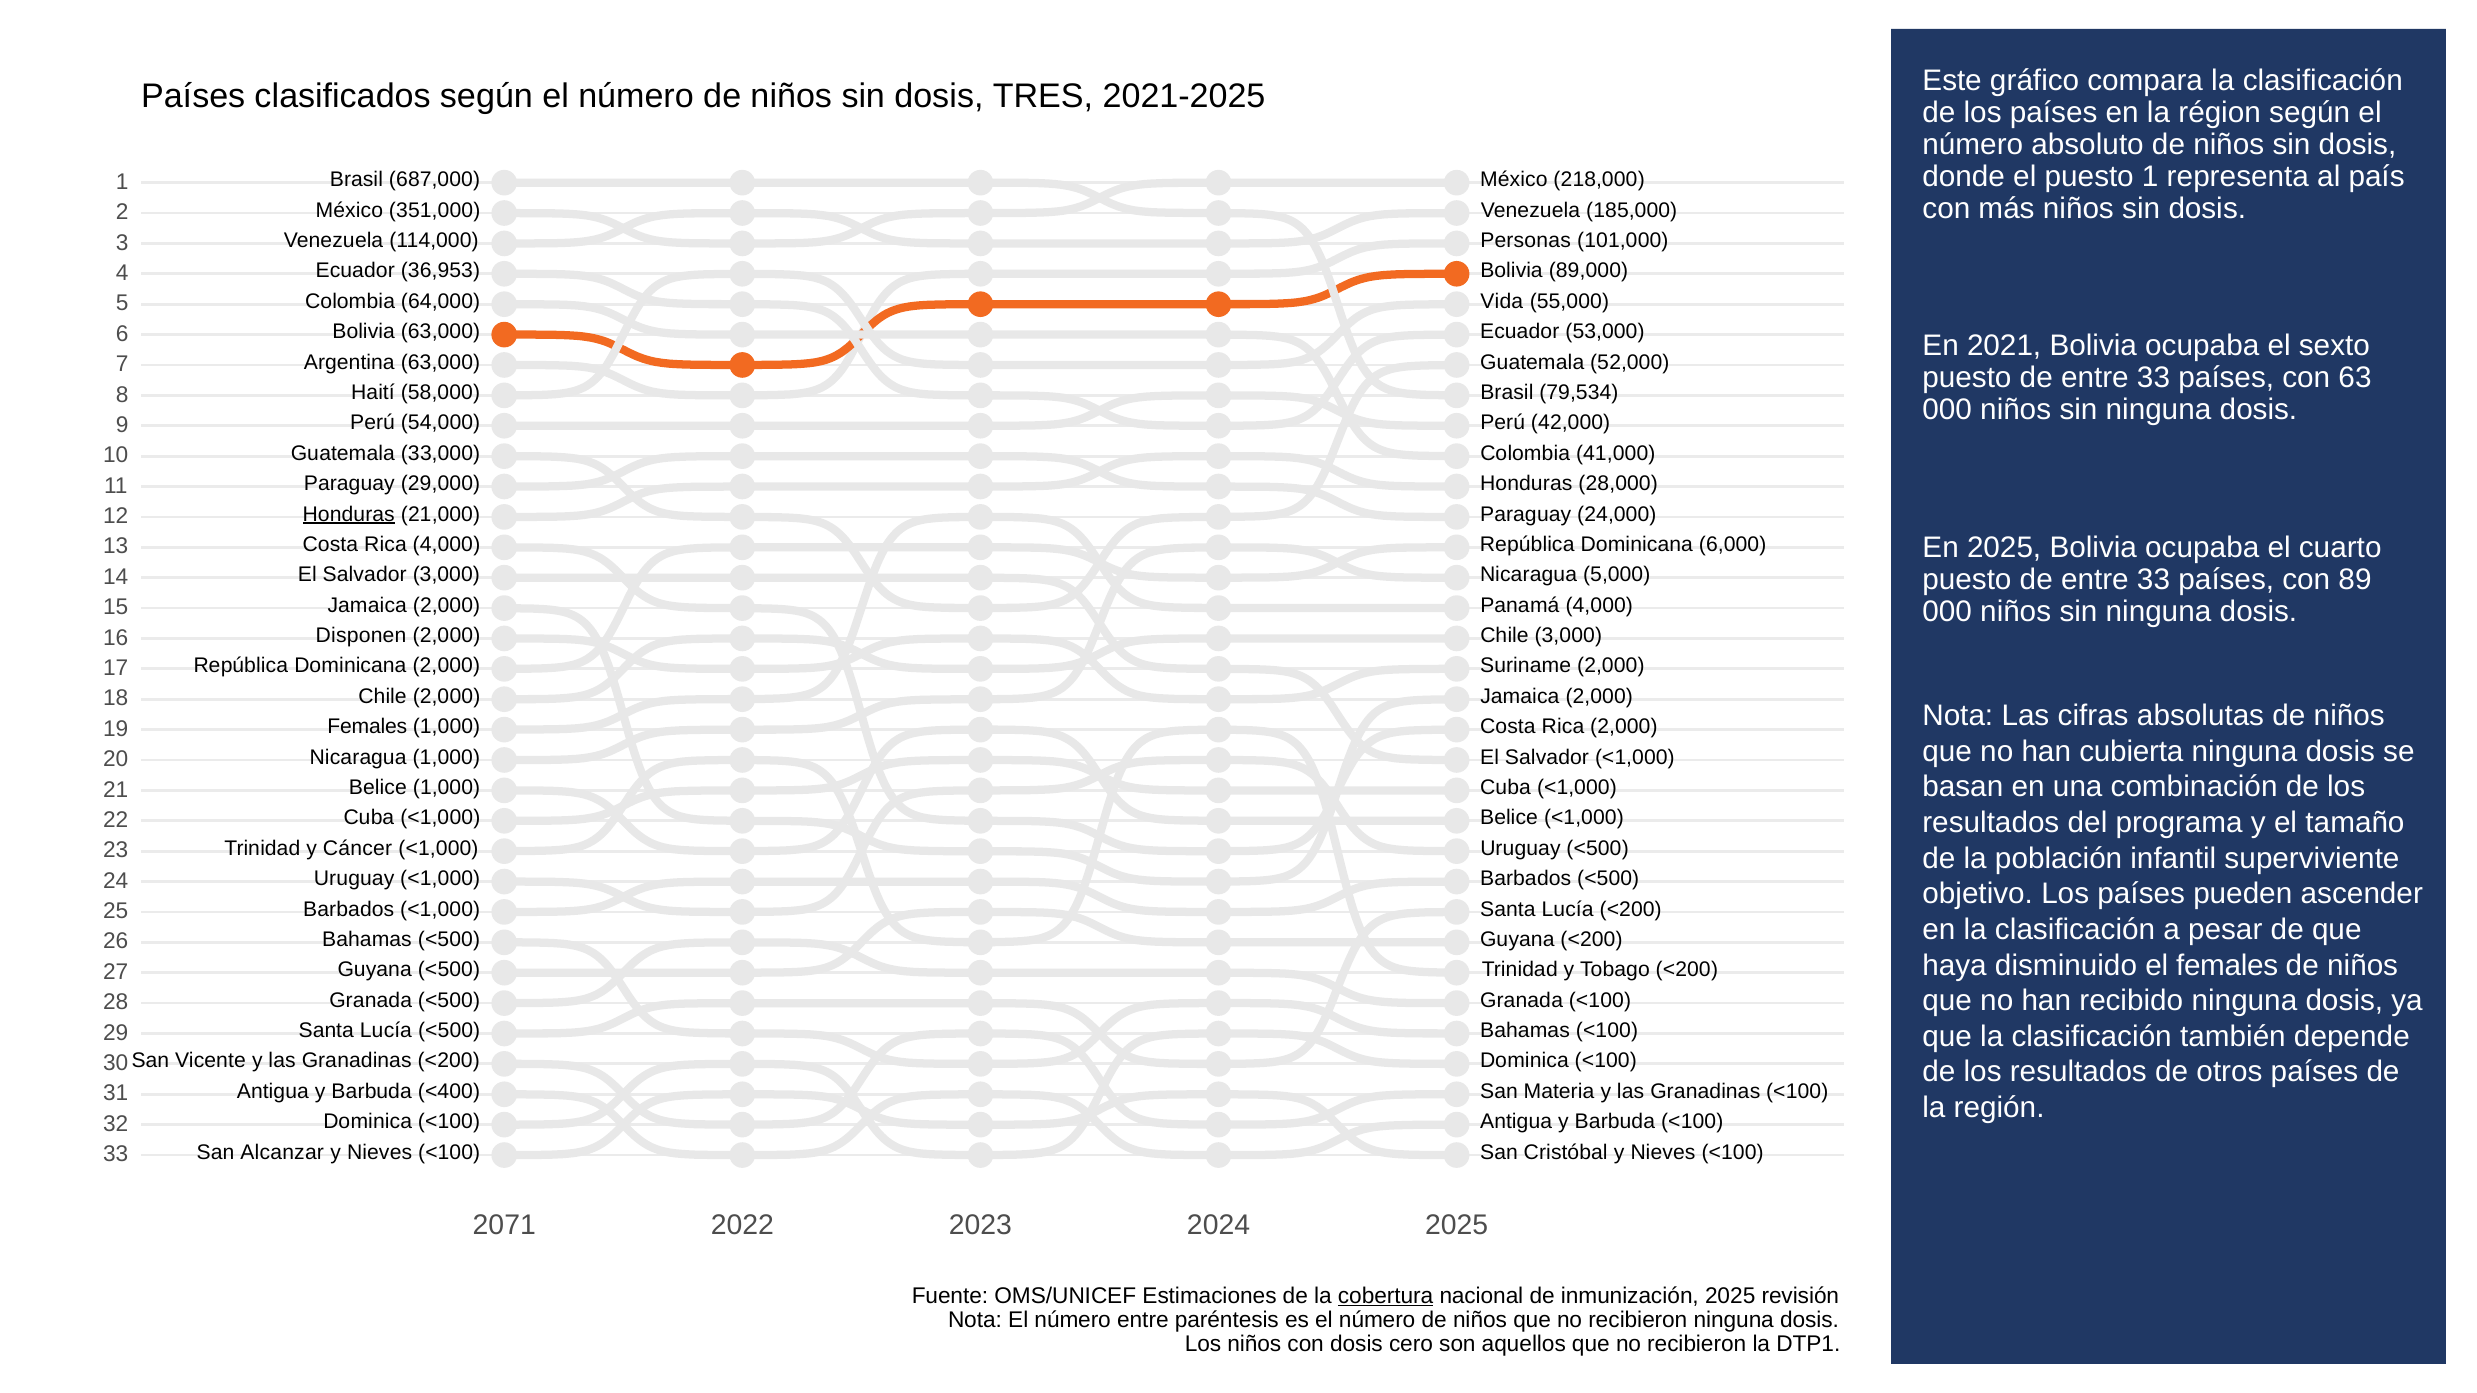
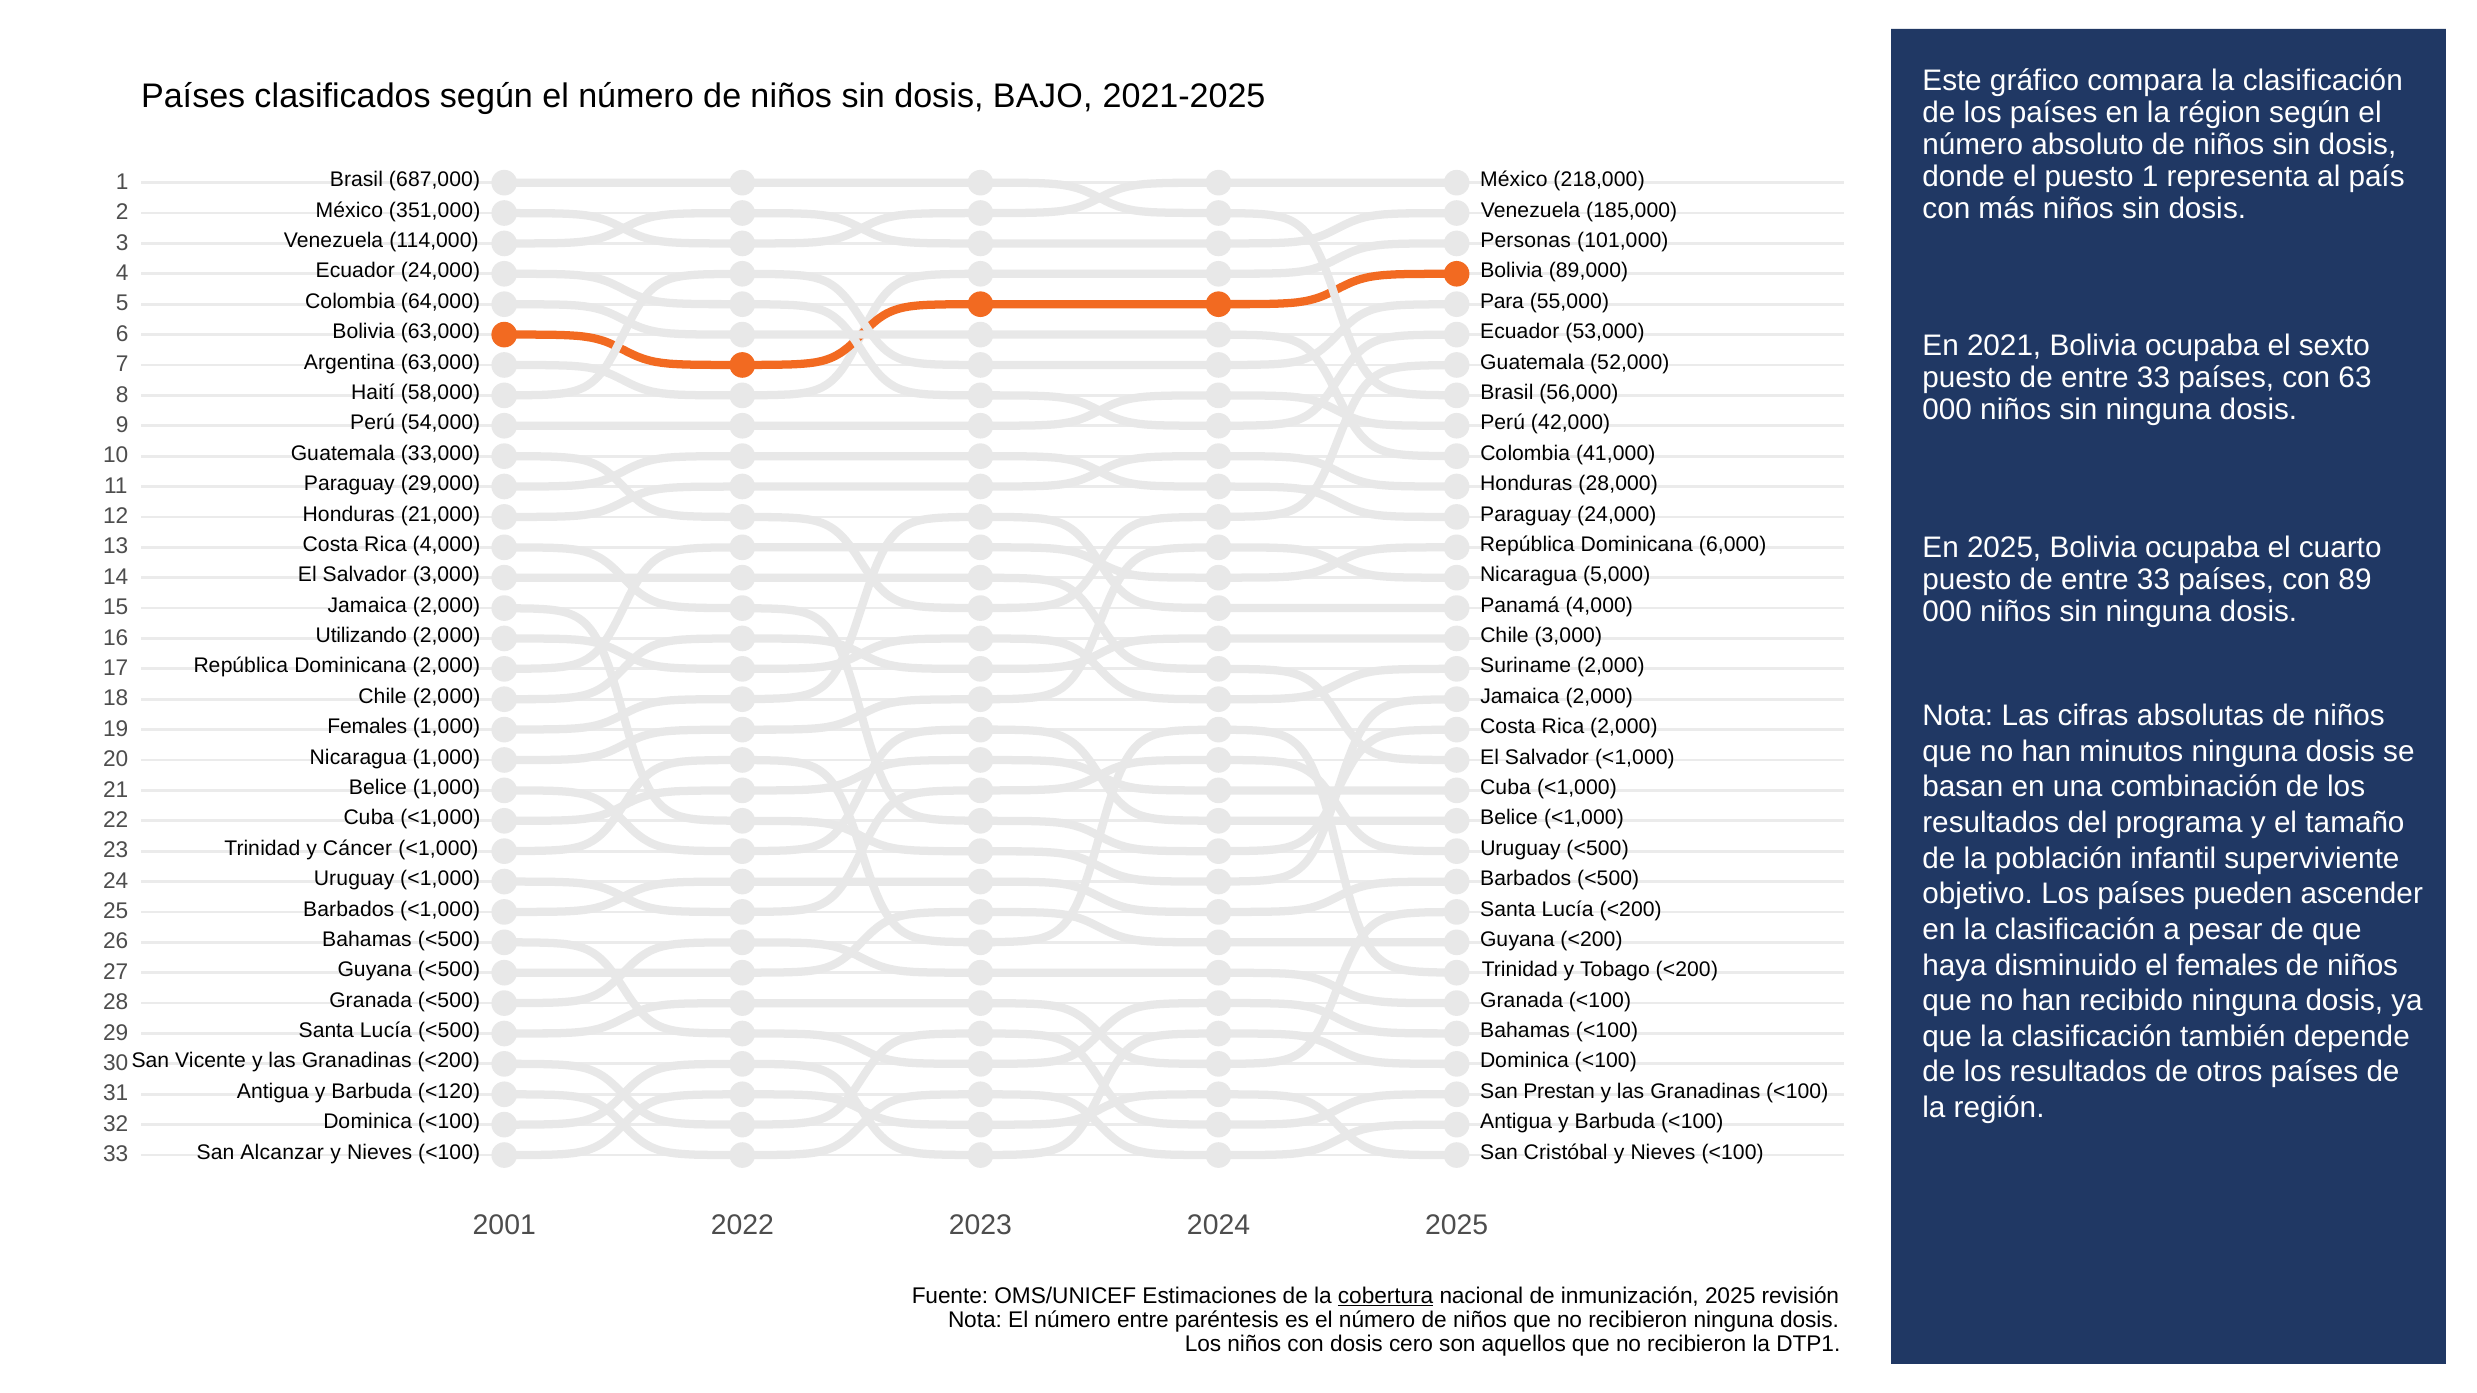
TRES: TRES -> BAJO
Ecuador 36,953: 36,953 -> 24,000
Vida: Vida -> Para
79,534: 79,534 -> 56,000
Honduras at (349, 514) underline: present -> none
Disponen: Disponen -> Utilizando
cubierta: cubierta -> minutos
<400: <400 -> <120
Materia: Materia -> Prestan
2071: 2071 -> 2001
